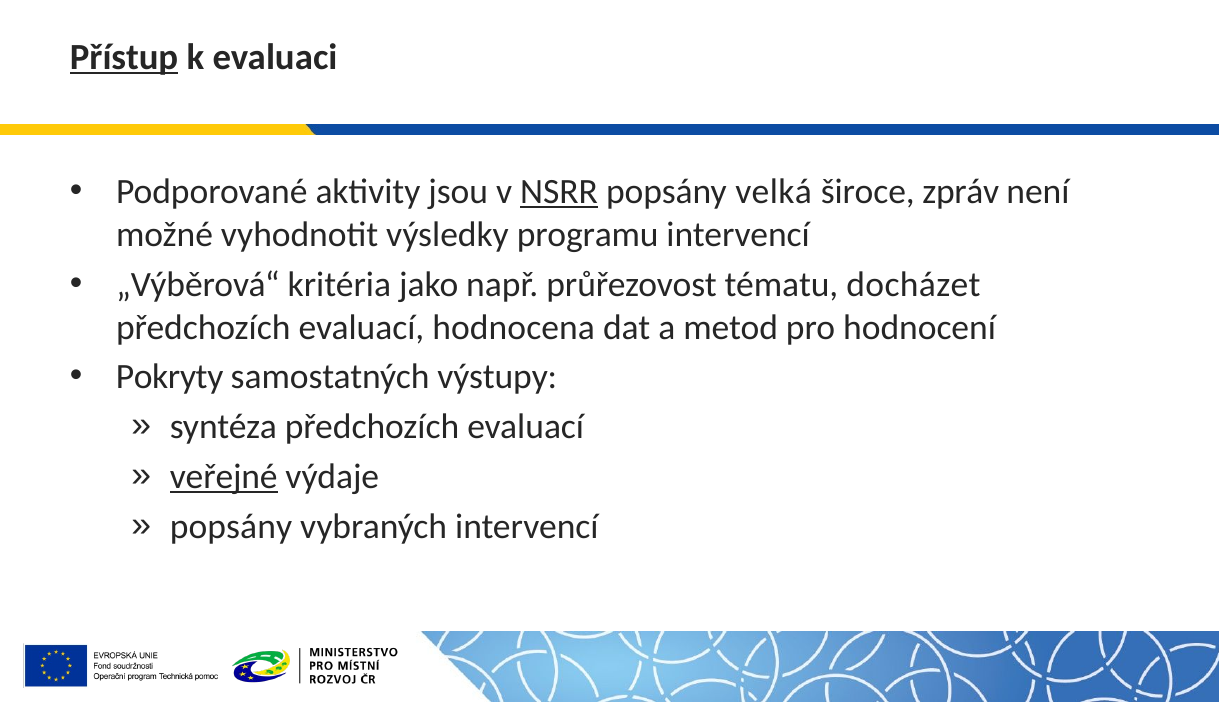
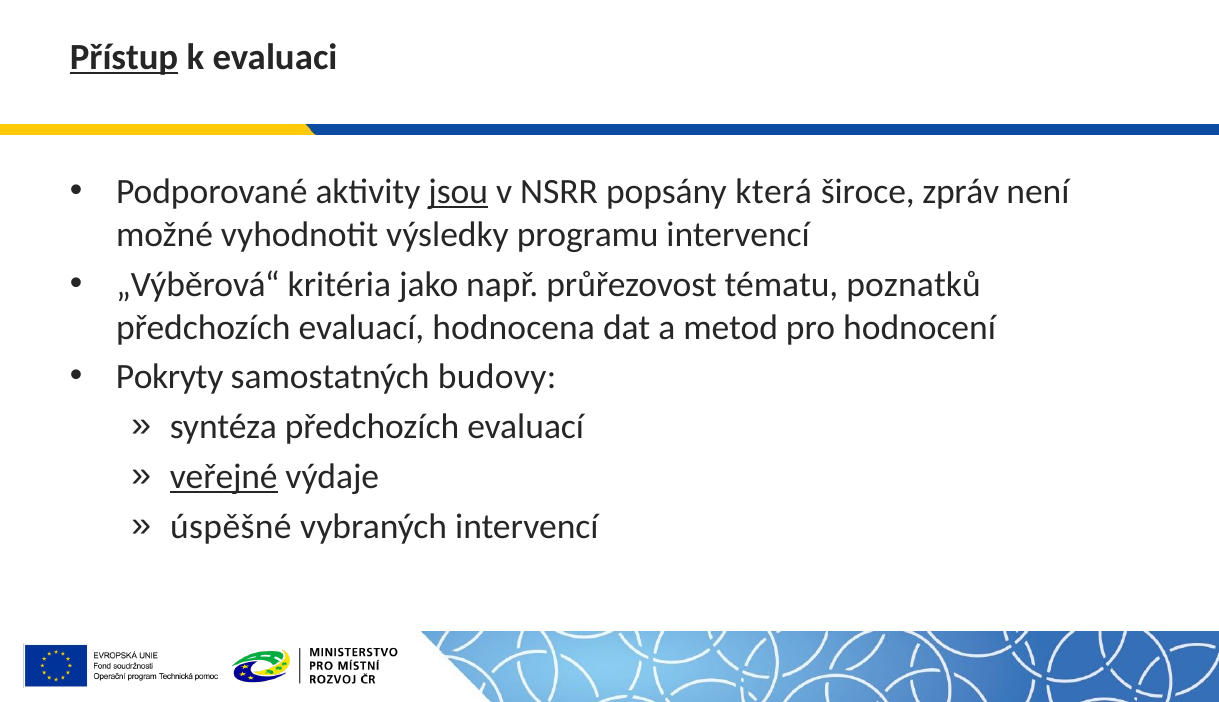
jsou underline: none -> present
NSRR underline: present -> none
velká: velká -> která
docházet: docházet -> poznatků
výstupy: výstupy -> budovy
popsány at (231, 527): popsány -> úspěšné
